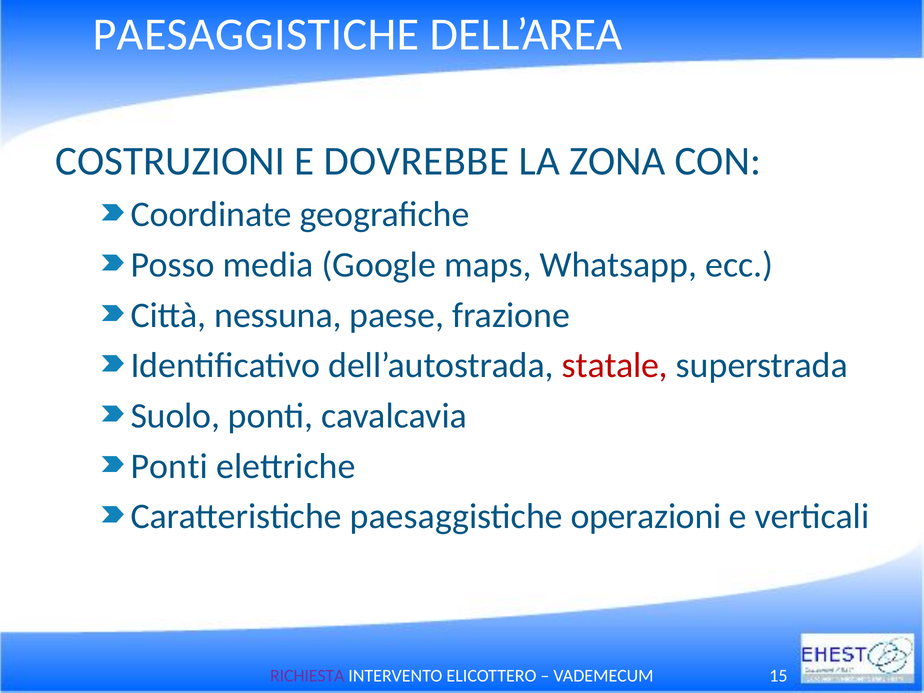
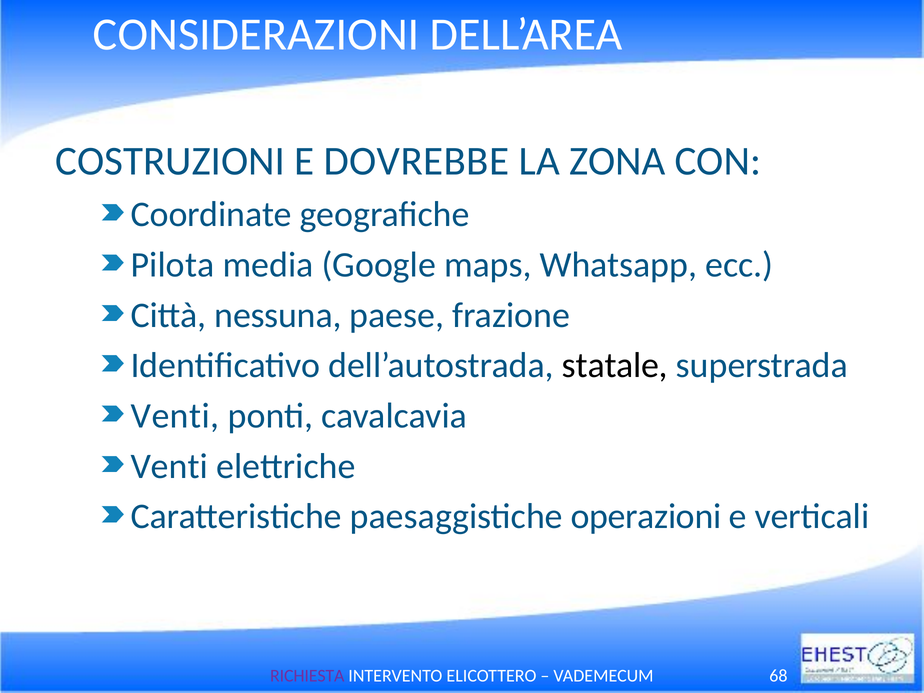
PAESAGGISTICHE at (256, 34): PAESAGGISTICHE -> CONSIDERAZIONI
Posso: Posso -> Pilota
statale colour: red -> black
Suolo at (175, 416): Suolo -> Venti
Ponti at (169, 466): Ponti -> Venti
15: 15 -> 68
